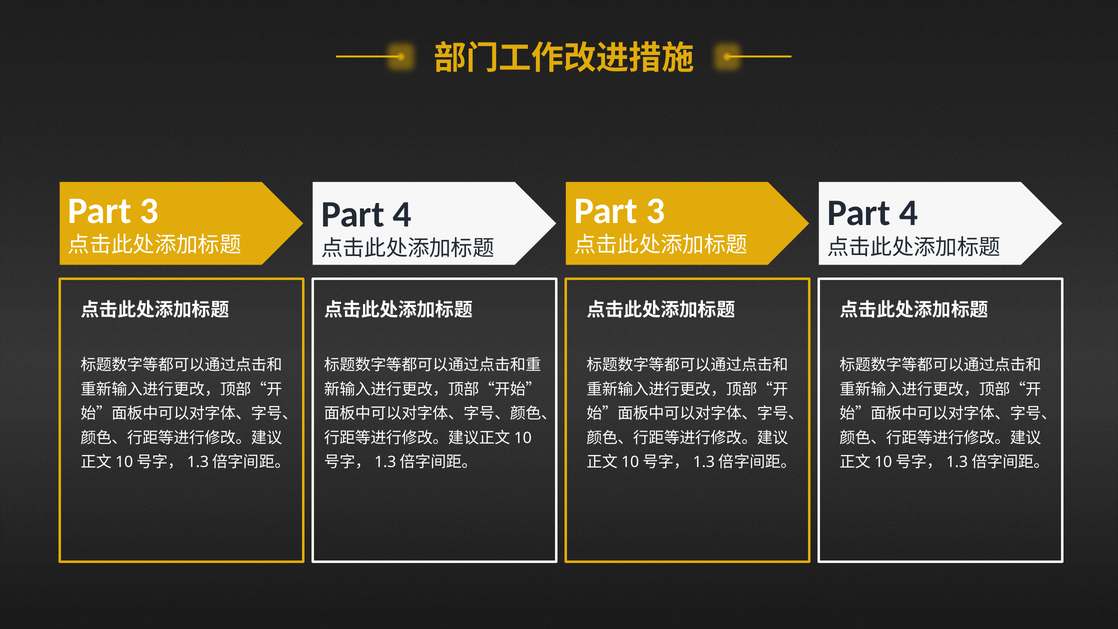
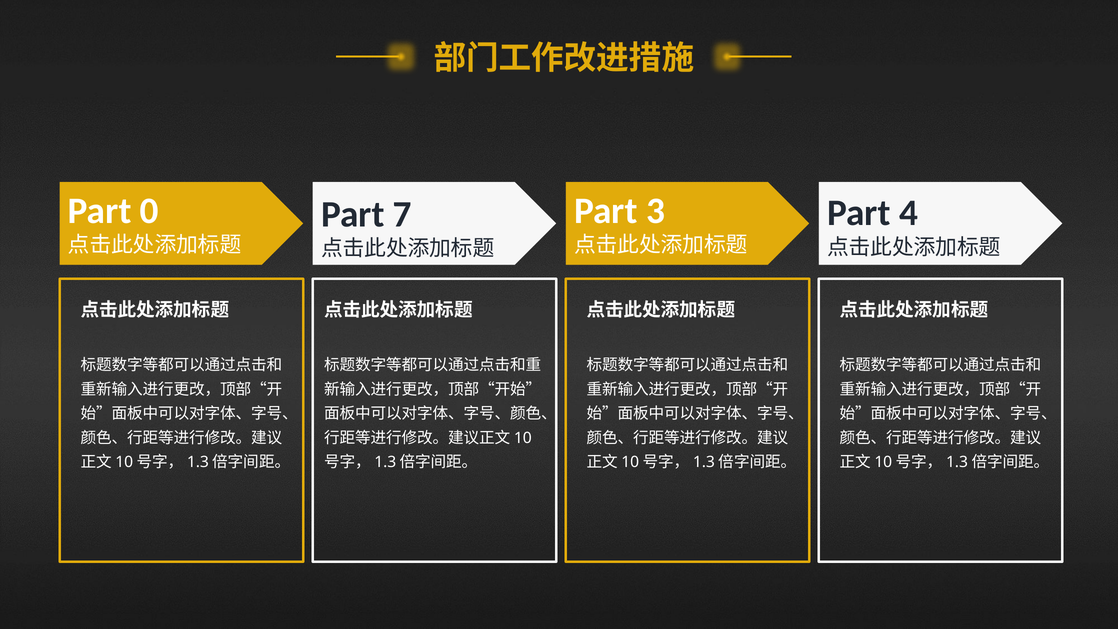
3 at (149, 211): 3 -> 0
4 at (402, 214): 4 -> 7
